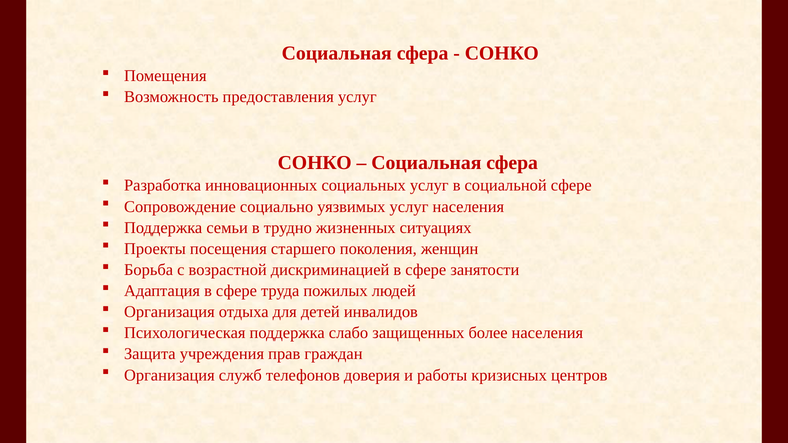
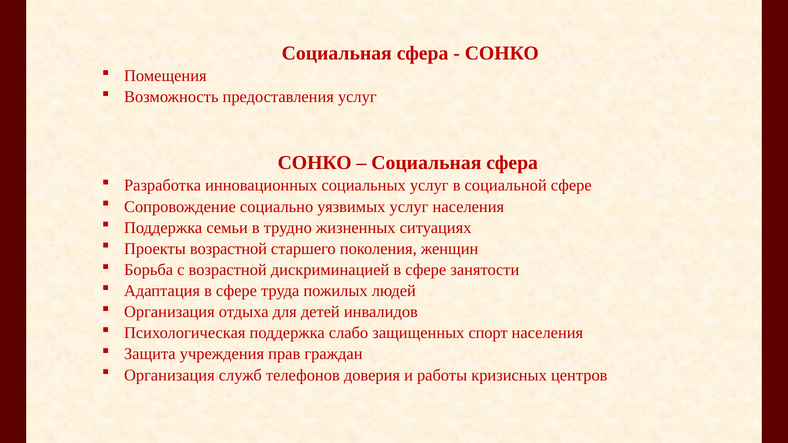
Проекты посещения: посещения -> возрастной
более: более -> спорт
